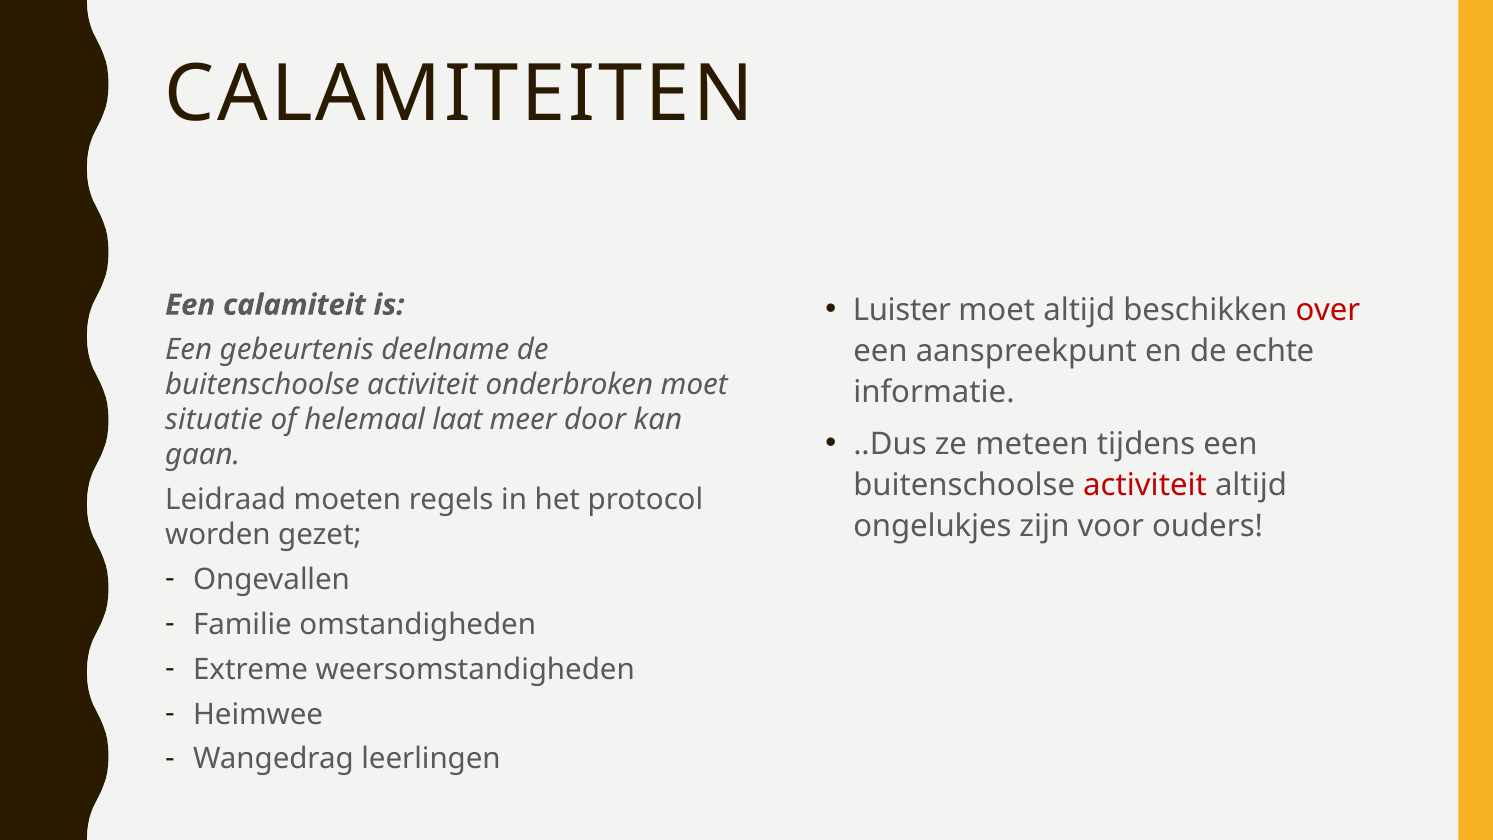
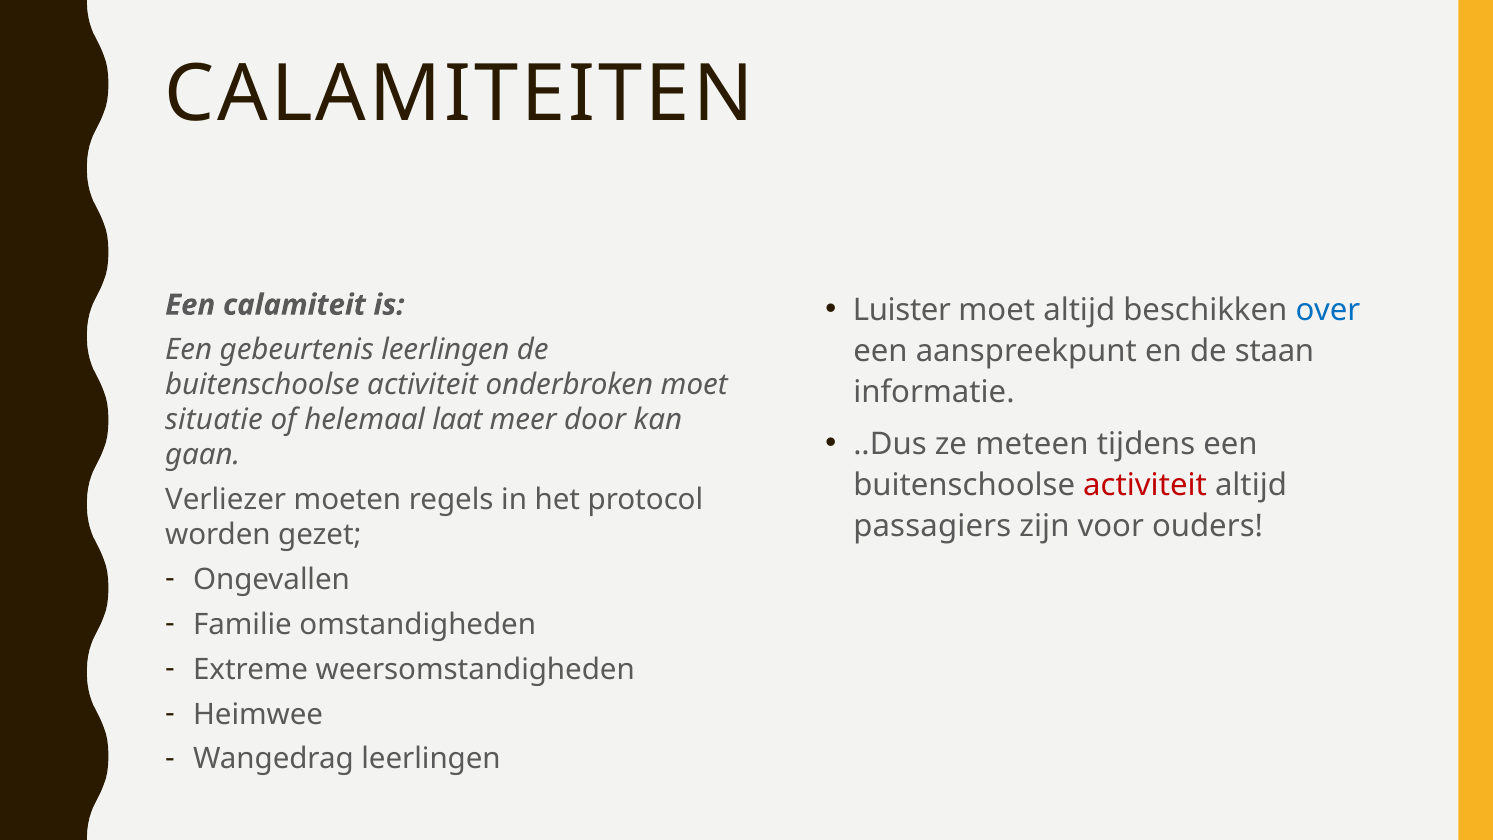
over colour: red -> blue
gebeurtenis deelname: deelname -> leerlingen
echte: echte -> staan
Leidraad: Leidraad -> Verliezer
ongelukjes: ongelukjes -> passagiers
